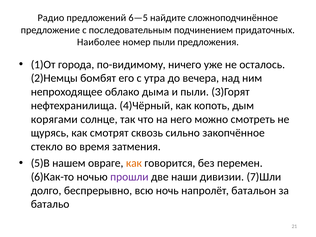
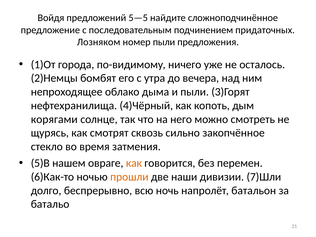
Радио: Радио -> Войдя
6—5: 6—5 -> 5—5
Наиболее: Наиболее -> Лозняком
прошли colour: purple -> orange
